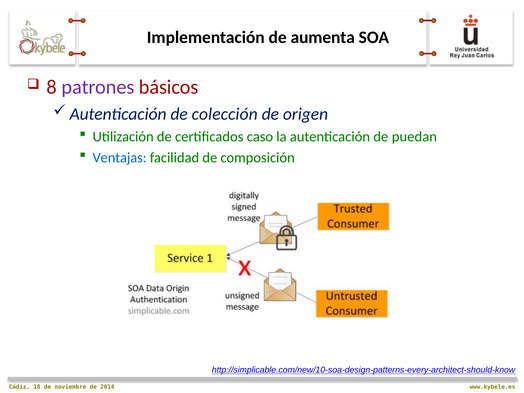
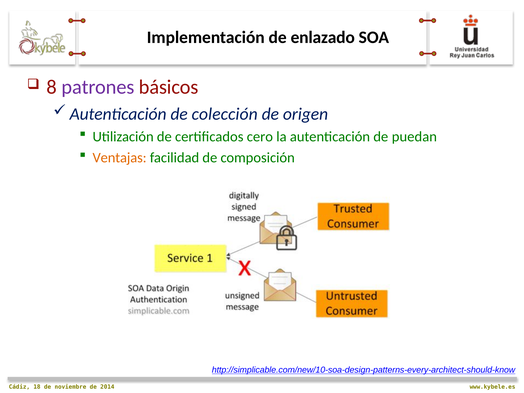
aumenta: aumenta -> enlazado
caso: caso -> cero
Ventajas colour: blue -> orange
